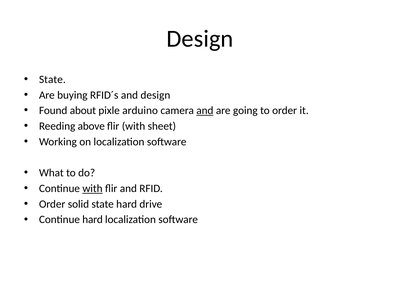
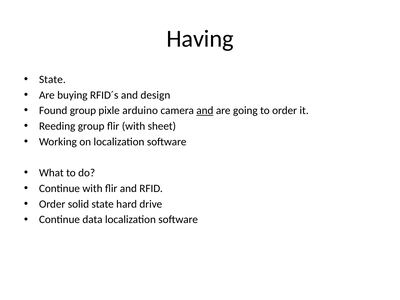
Design at (200, 39): Design -> Having
Found about: about -> group
Reeding above: above -> group
with at (92, 188) underline: present -> none
Continue hard: hard -> data
